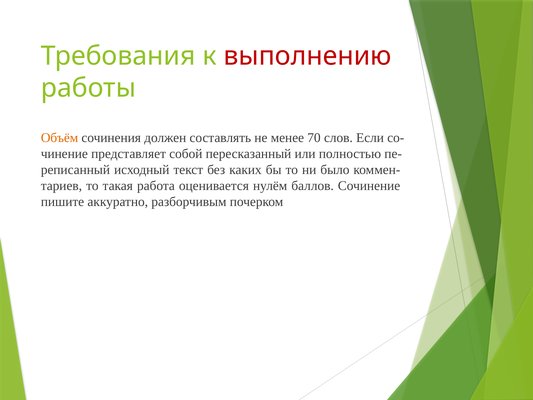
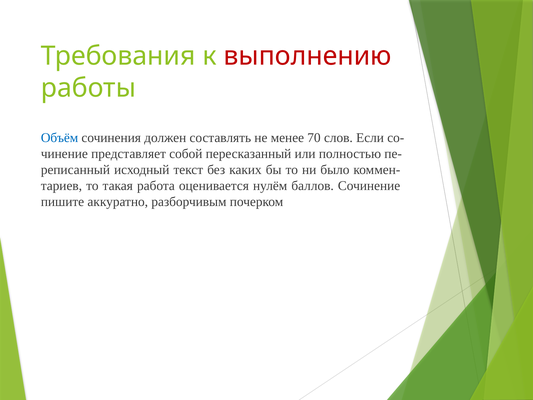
Объём colour: orange -> blue
